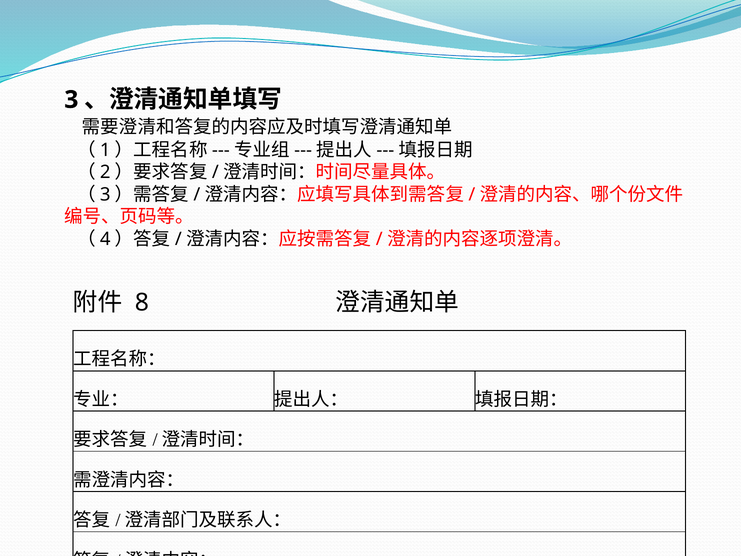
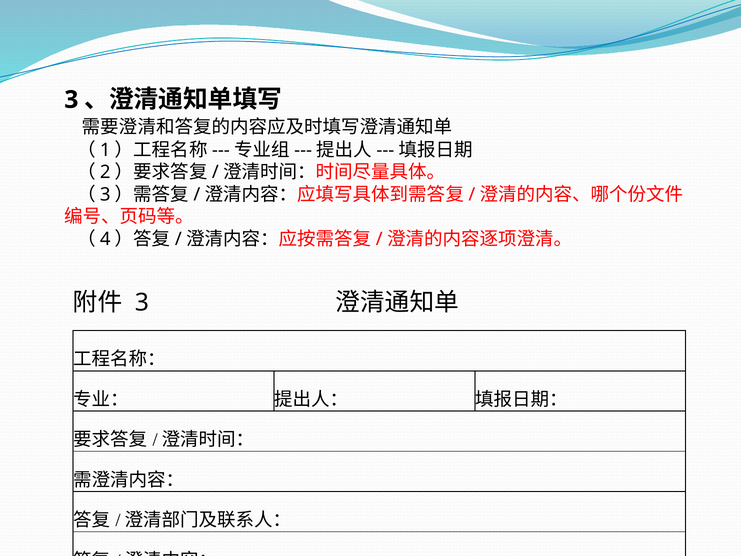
8 at (142, 302): 8 -> 3
